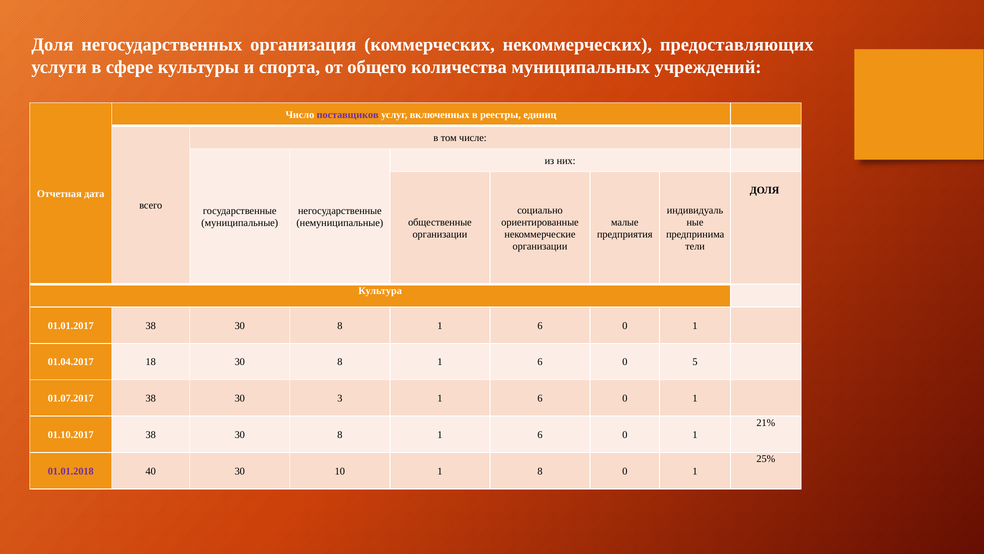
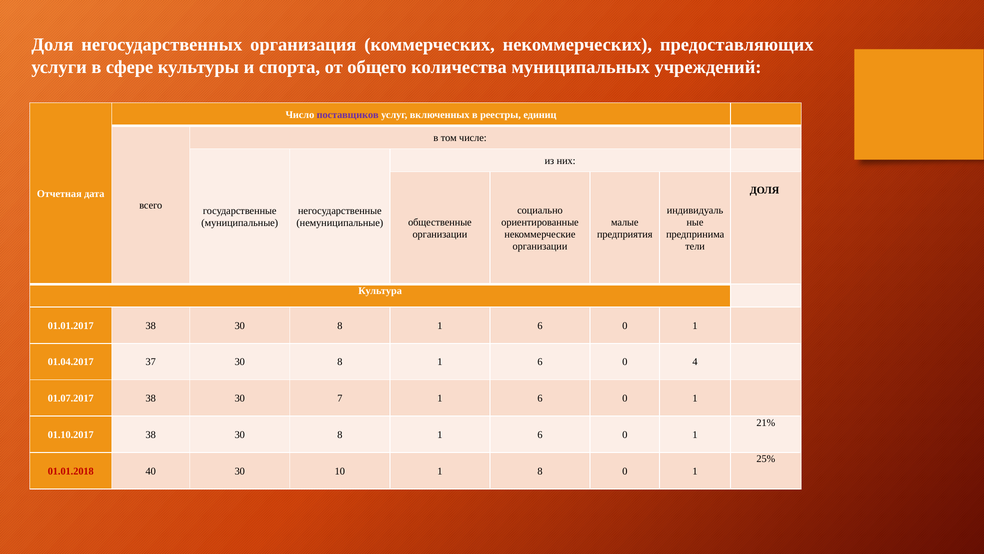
18: 18 -> 37
5: 5 -> 4
3: 3 -> 7
01.01.2018 colour: purple -> red
